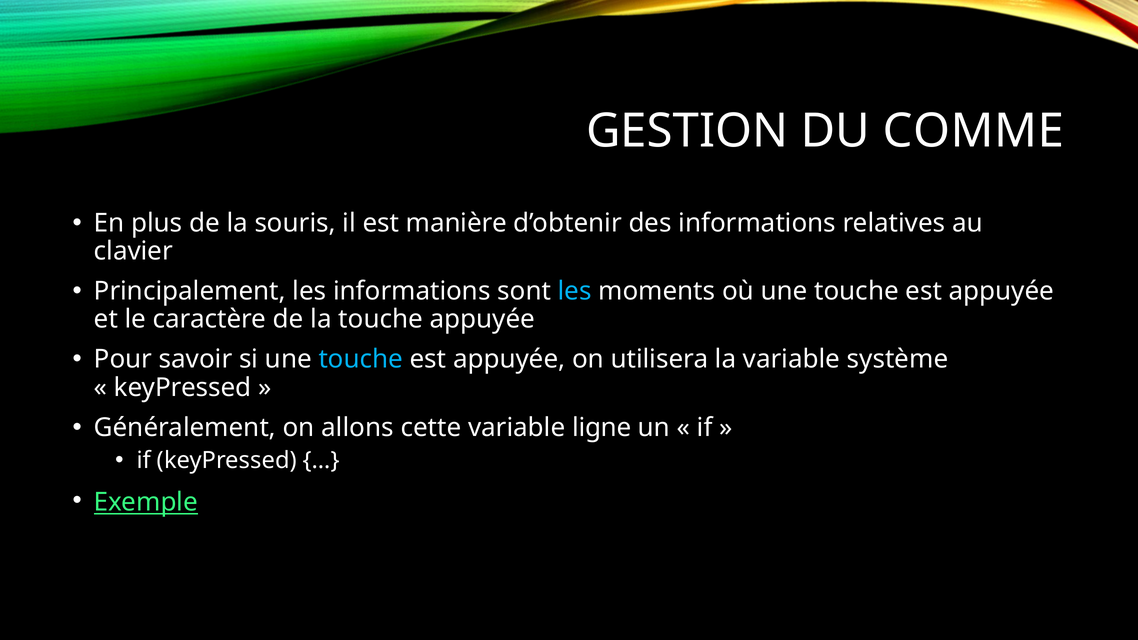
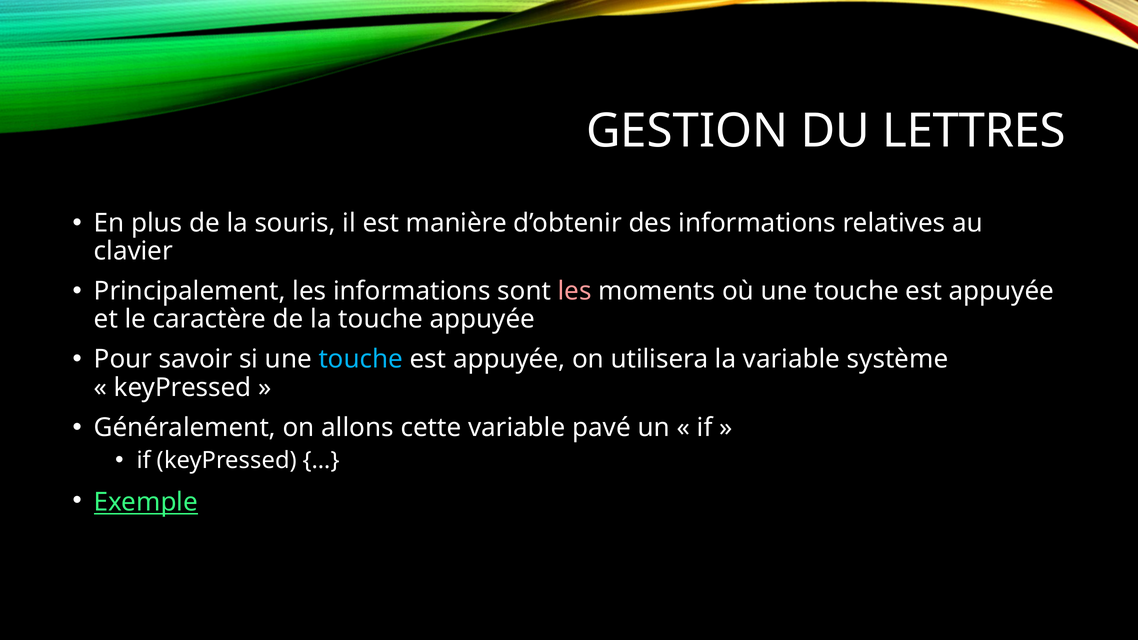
COMME: COMME -> LETTRES
les at (575, 291) colour: light blue -> pink
ligne: ligne -> pavé
